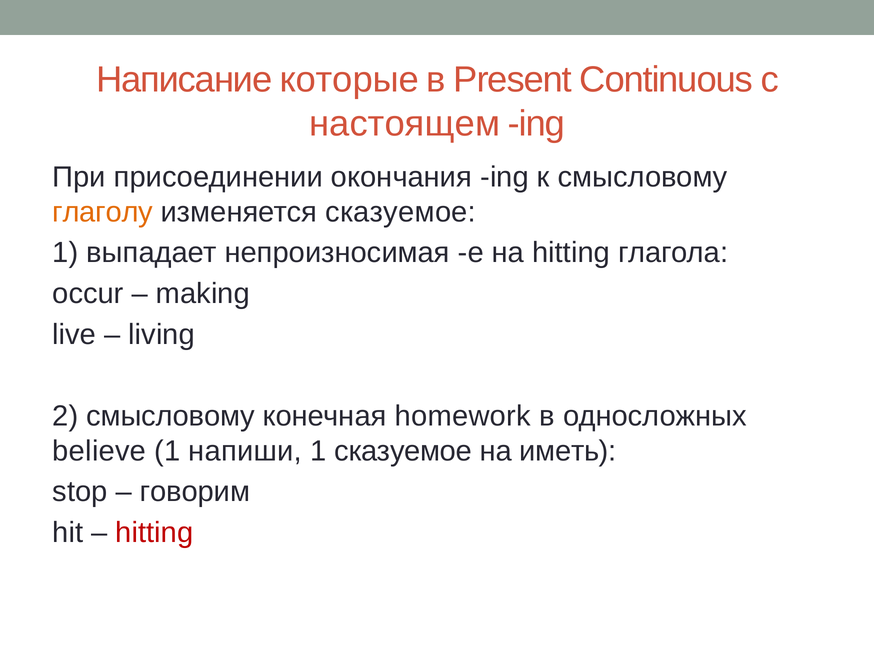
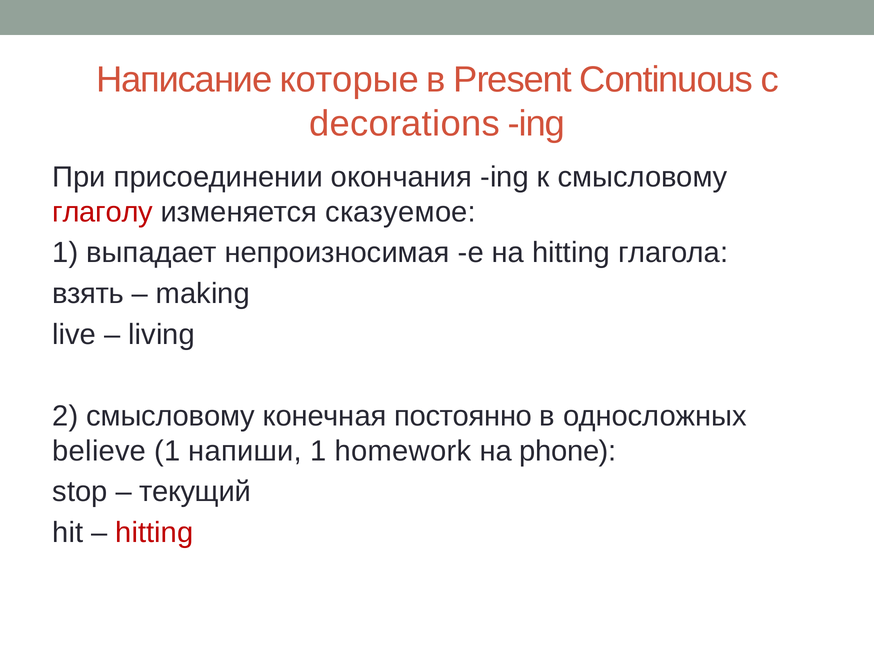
настоящем: настоящем -> decorations
глаголу colour: orange -> red
occur: occur -> взять
homework: homework -> постоянно
1 сказуемое: сказуемое -> homework
иметь: иметь -> phone
говорим: говорим -> текущий
